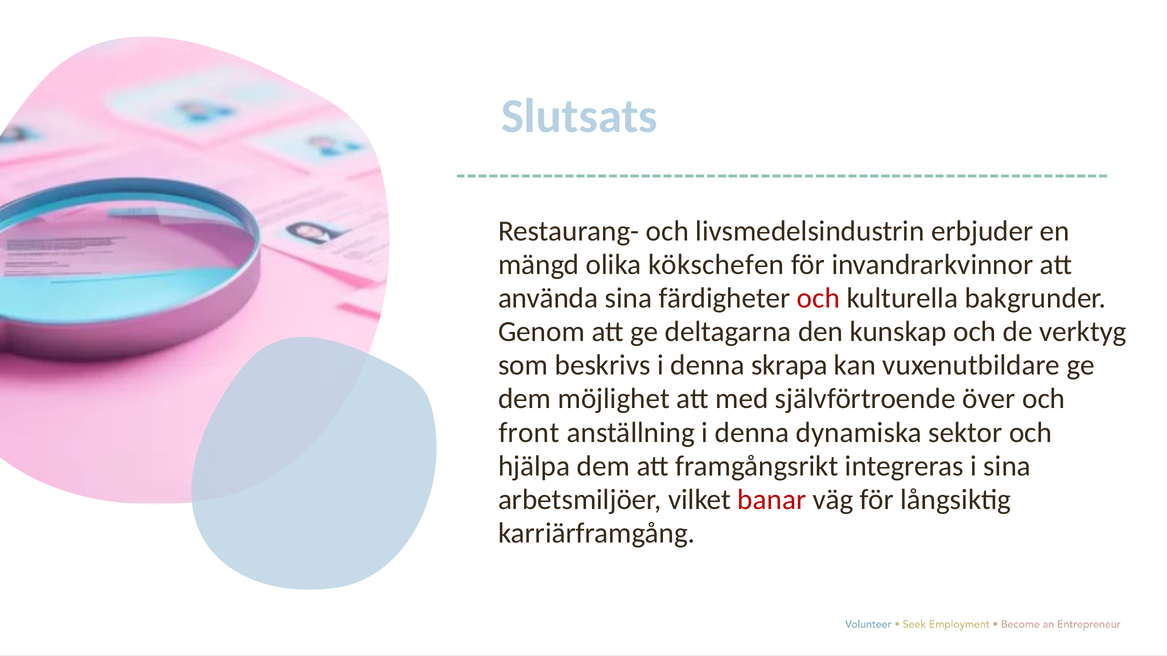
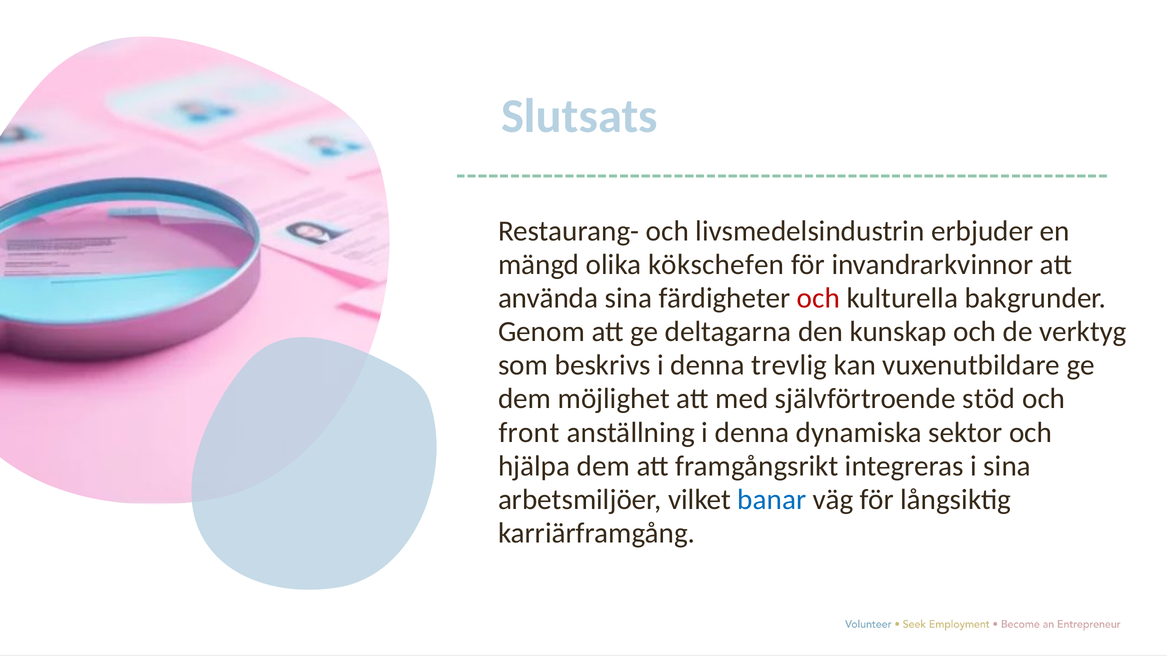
skrapa: skrapa -> trevlig
över: över -> stöd
banar colour: red -> blue
